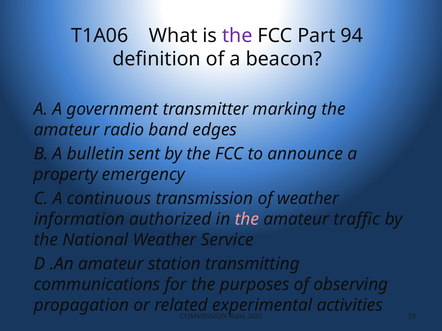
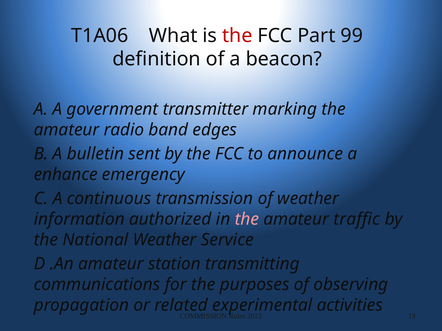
the at (237, 36) colour: purple -> red
94: 94 -> 99
property: property -> enhance
